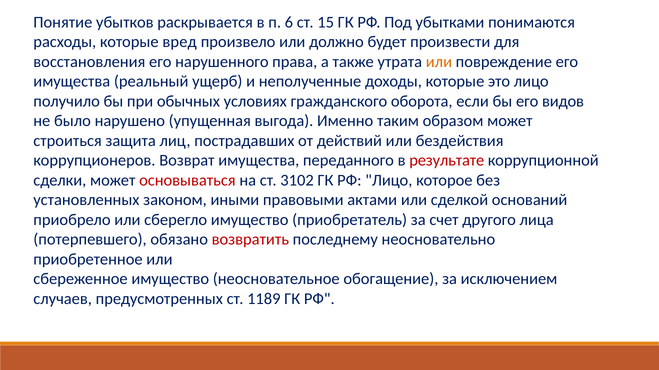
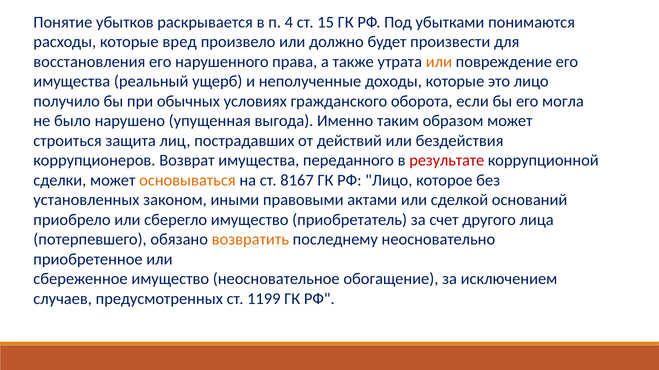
6: 6 -> 4
видов: видов -> могла
основываться colour: red -> orange
3102: 3102 -> 8167
возвратить colour: red -> orange
1189: 1189 -> 1199
